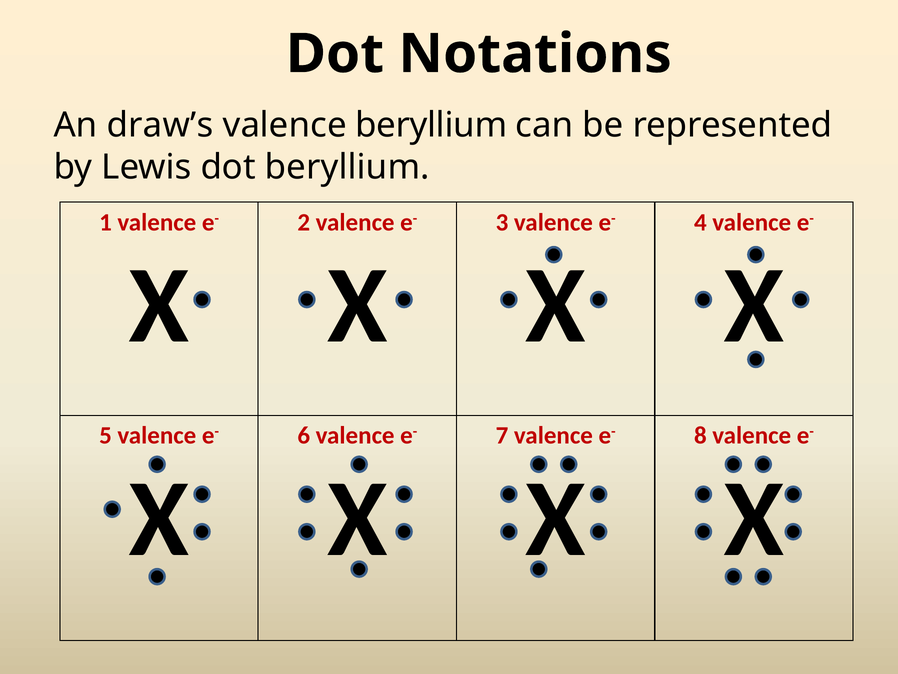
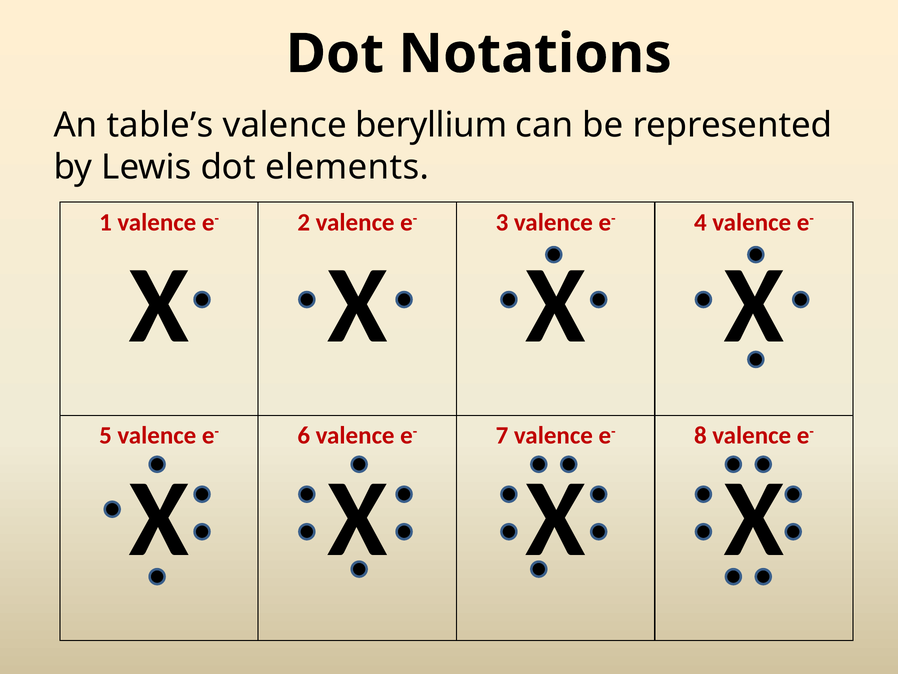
draw’s: draw’s -> table’s
dot beryllium: beryllium -> elements
